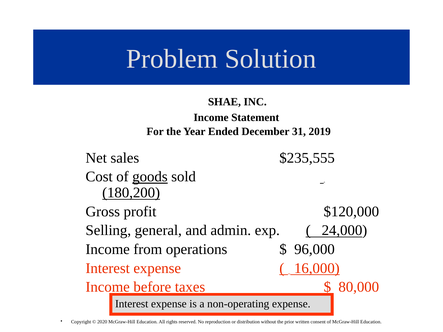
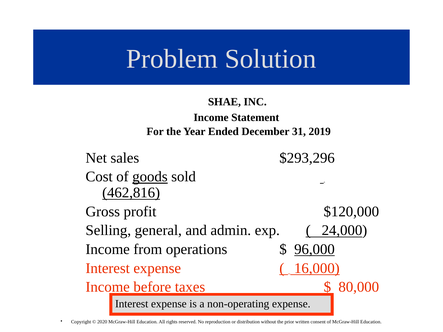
$235,555: $235,555 -> $293,296
180,200: 180,200 -> 462,816
96,000 underline: none -> present
